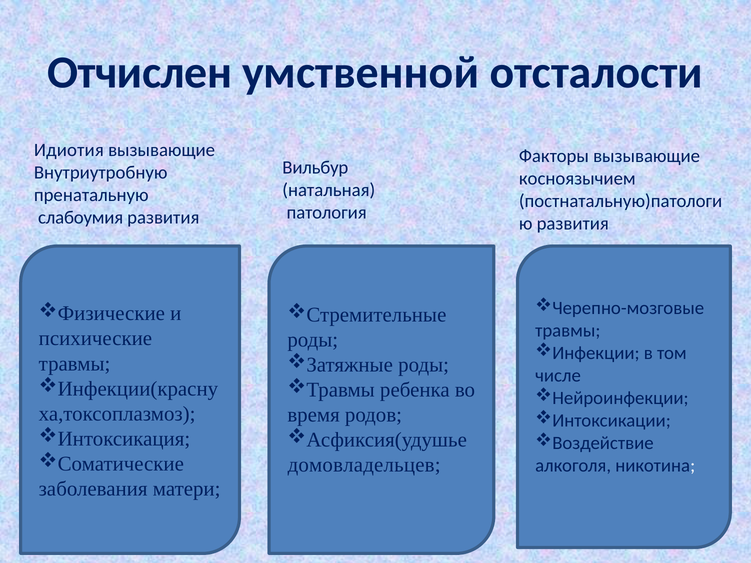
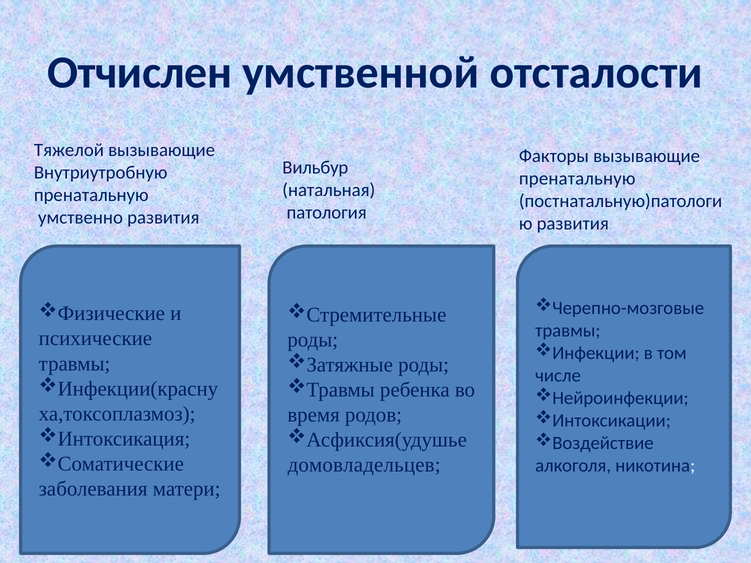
Идиотия: Идиотия -> Тяжелой
косноязычием at (577, 178): косноязычием -> пренатальную
слабоумия: слабоумия -> умственно
